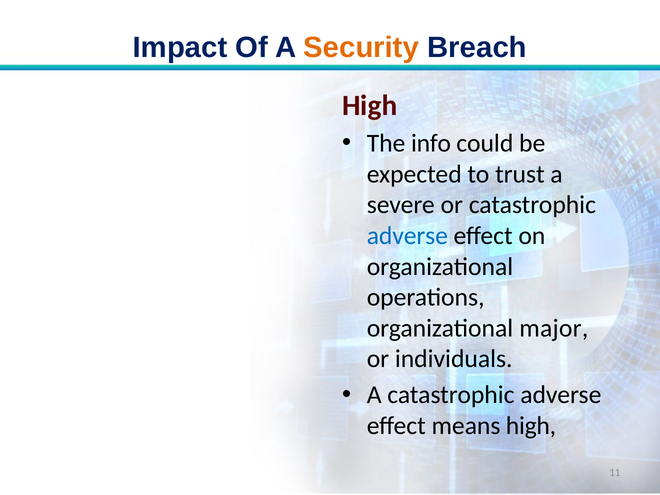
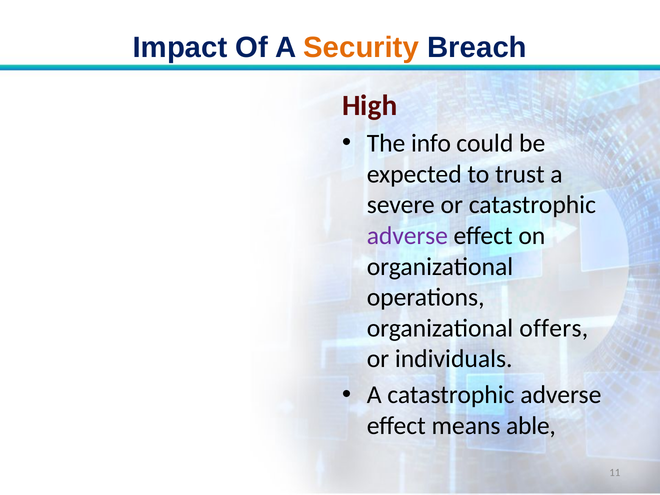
adverse at (407, 236) colour: blue -> purple
major: major -> offers
means high: high -> able
